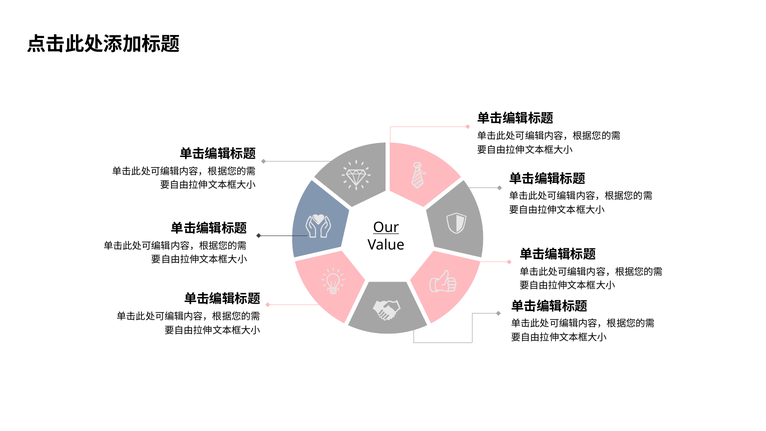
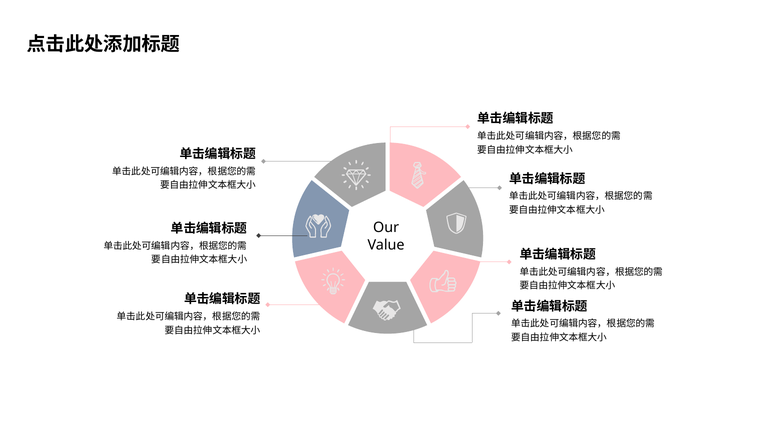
Our underline: present -> none
